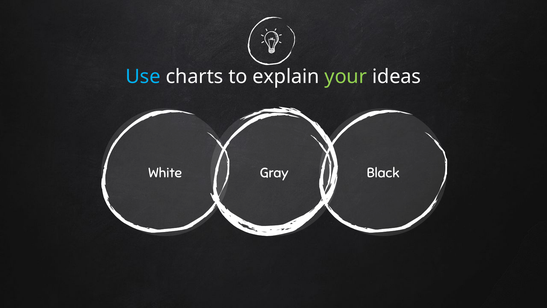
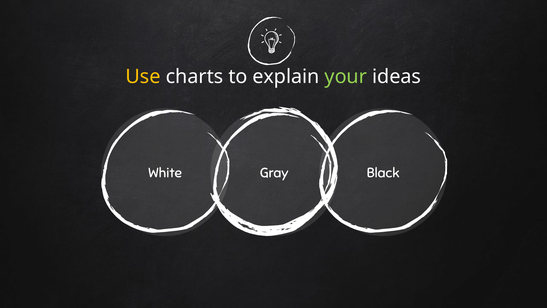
Use colour: light blue -> yellow
